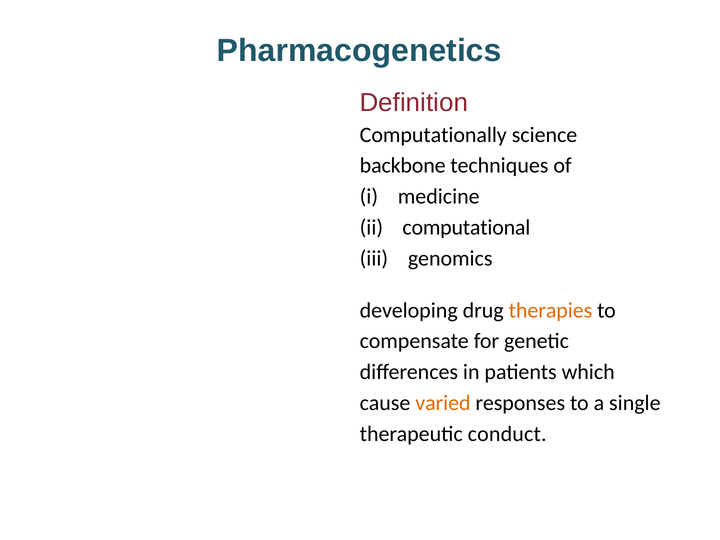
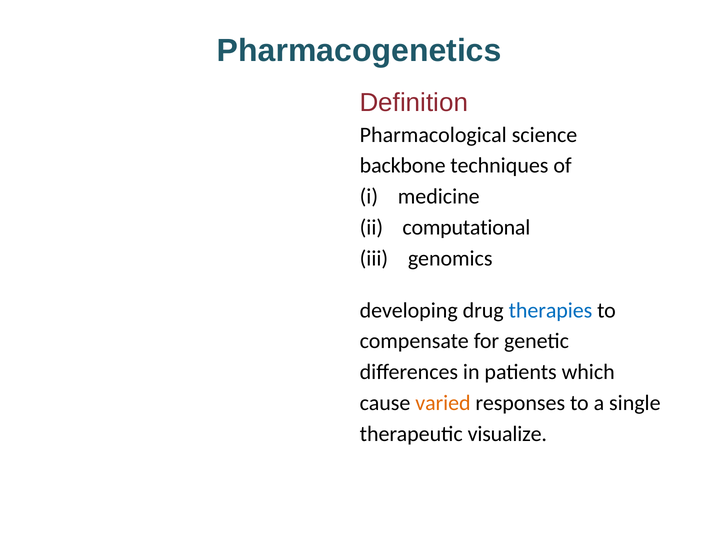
Computationally: Computationally -> Pharmacological
therapies colour: orange -> blue
conduct: conduct -> visualize
